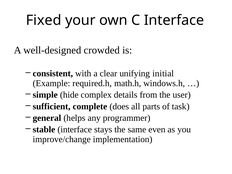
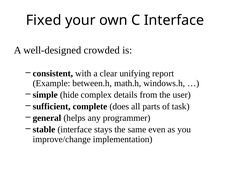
initial: initial -> report
required.h: required.h -> between.h
